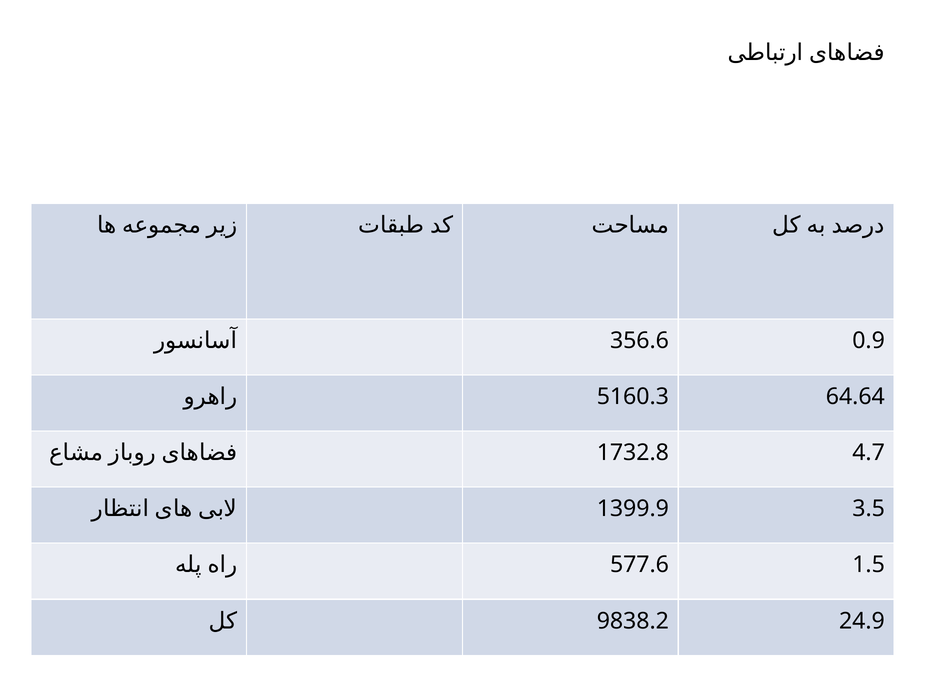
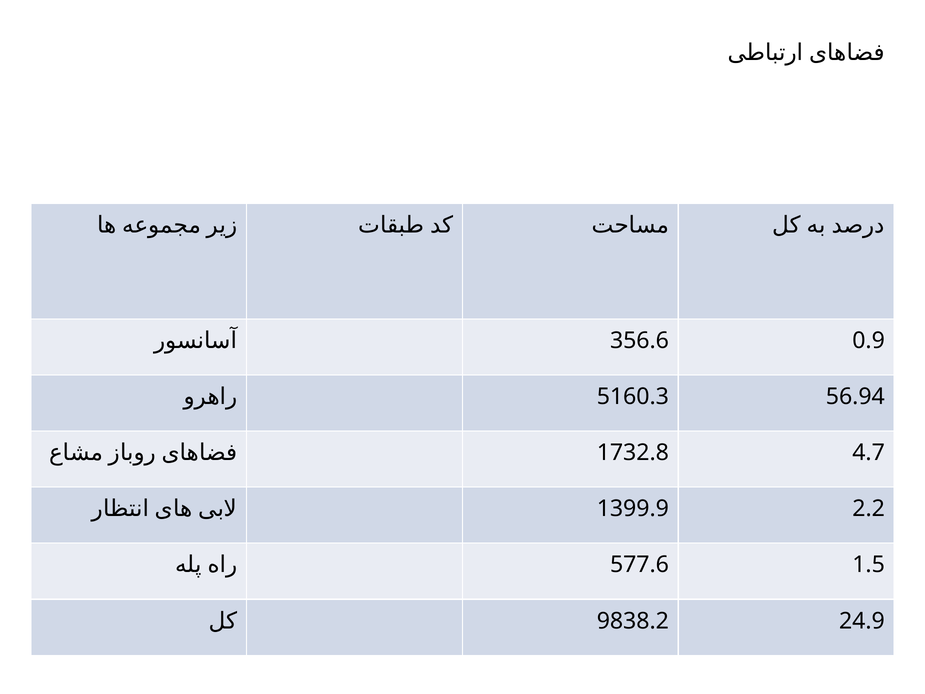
64.64: 64.64 -> 56.94
3.5: 3.5 -> 2.2
